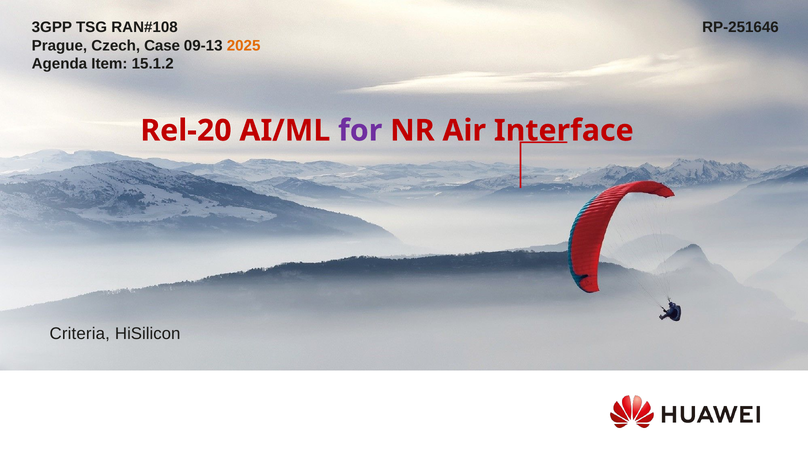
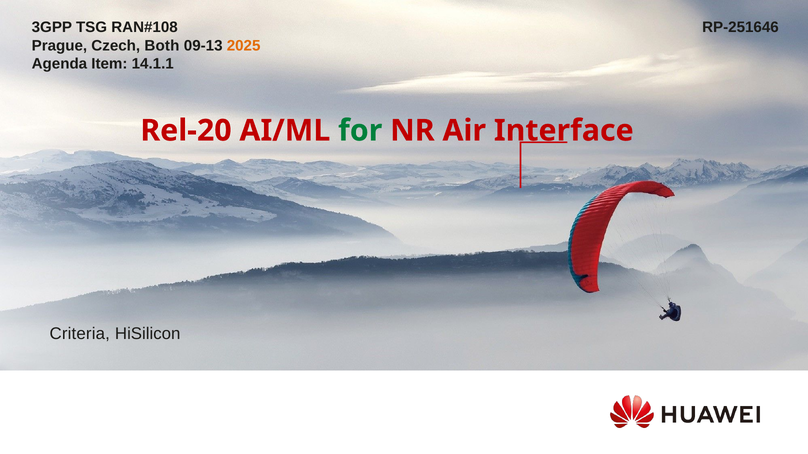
Case: Case -> Both
15.1.2: 15.1.2 -> 14.1.1
for colour: purple -> green
